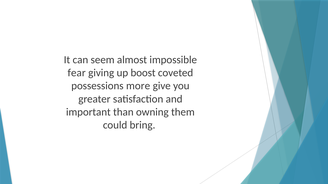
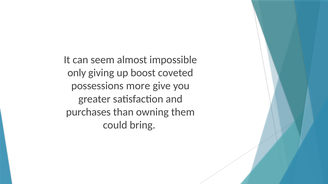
fear: fear -> only
important: important -> purchases
